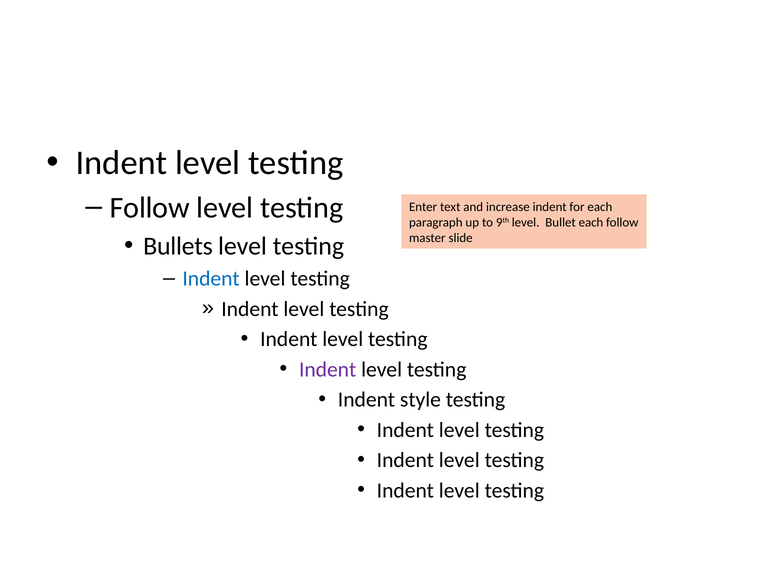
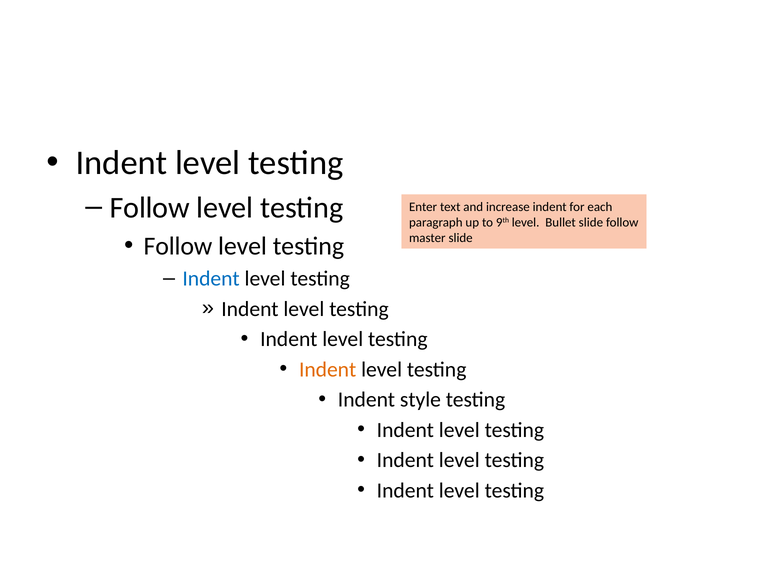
Bullet each: each -> slide
Bullets at (178, 246): Bullets -> Follow
Indent at (328, 369) colour: purple -> orange
